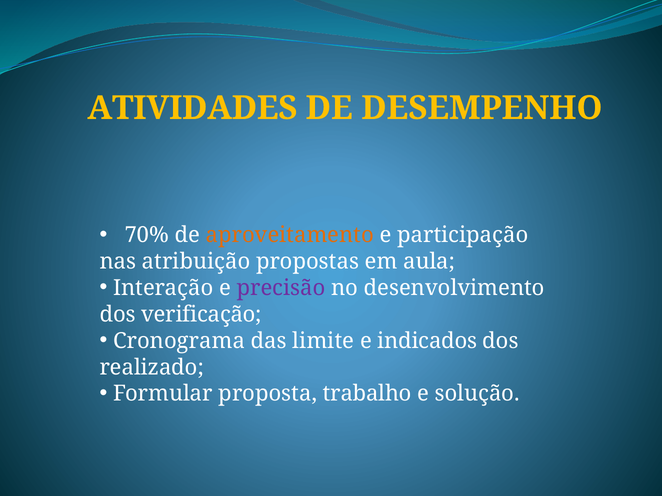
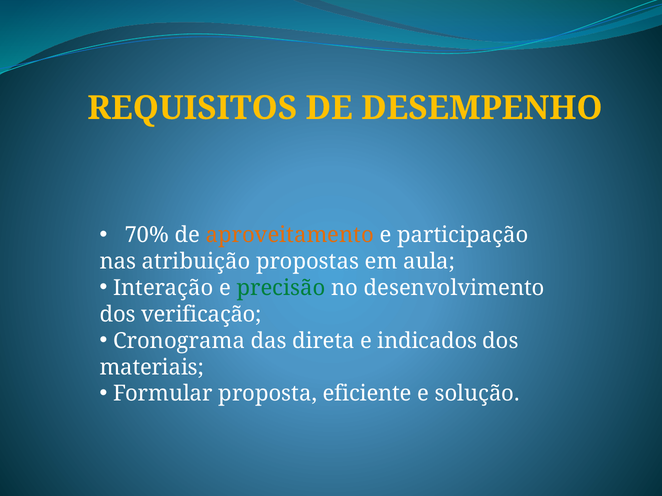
ATIVIDADES: ATIVIDADES -> REQUISITOS
precisão colour: purple -> green
limite: limite -> direta
realizado: realizado -> materiais
trabalho: trabalho -> eficiente
